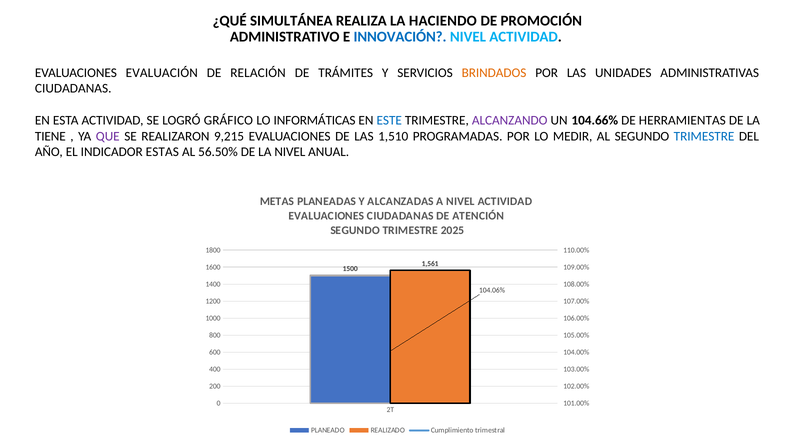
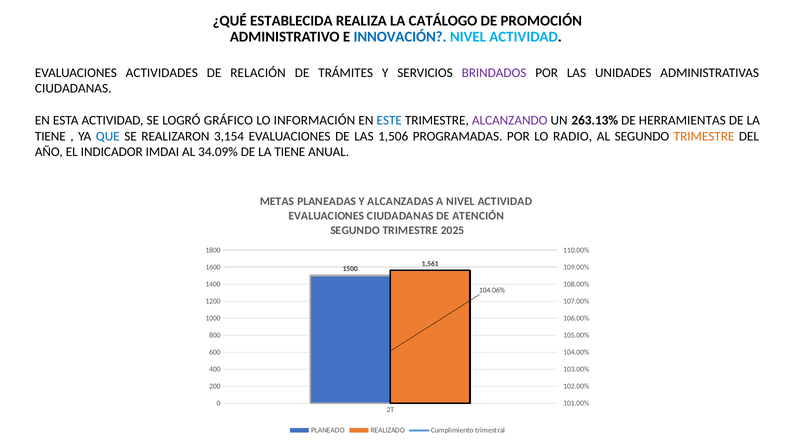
SIMULTÁNEA: SIMULTÁNEA -> ESTABLECIDA
HACIENDO: HACIENDO -> CATÁLOGO
EVALUACIÓN: EVALUACIÓN -> ACTIVIDADES
BRINDADOS colour: orange -> purple
INFORMÁTICAS: INFORMÁTICAS -> INFORMACIÓN
104.66%: 104.66% -> 263.13%
QUE colour: purple -> blue
9,215: 9,215 -> 3,154
1,510: 1,510 -> 1,506
MEDIR: MEDIR -> RADIO
TRIMESTRE at (704, 136) colour: blue -> orange
ESTAS: ESTAS -> IMDAI
56.50%: 56.50% -> 34.09%
NIVEL at (290, 152): NIVEL -> TIENE
